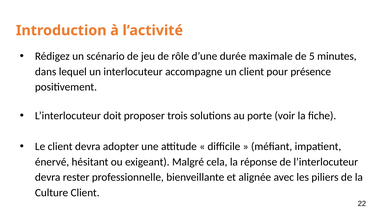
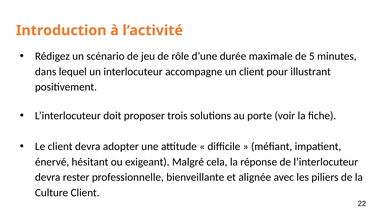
présence: présence -> illustrant
